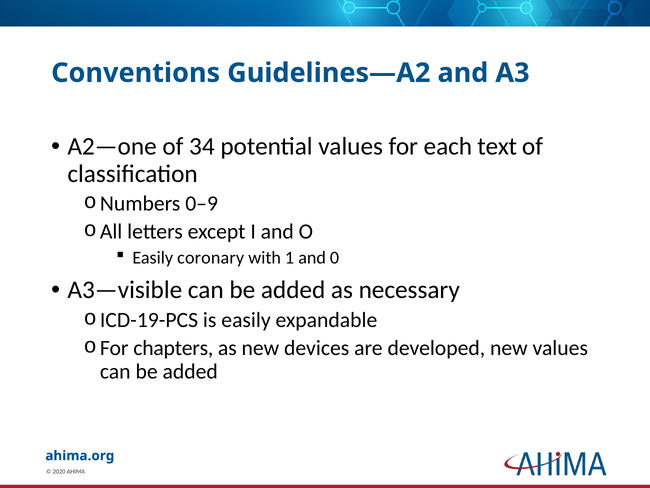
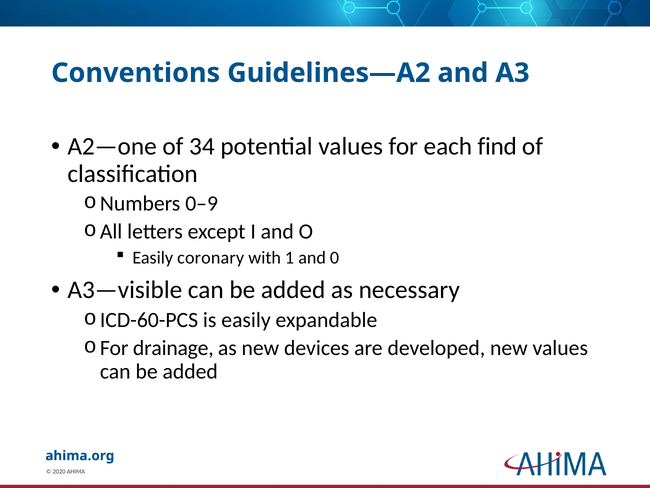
text: text -> find
ICD-19-PCS: ICD-19-PCS -> ICD-60-PCS
chapters: chapters -> drainage
